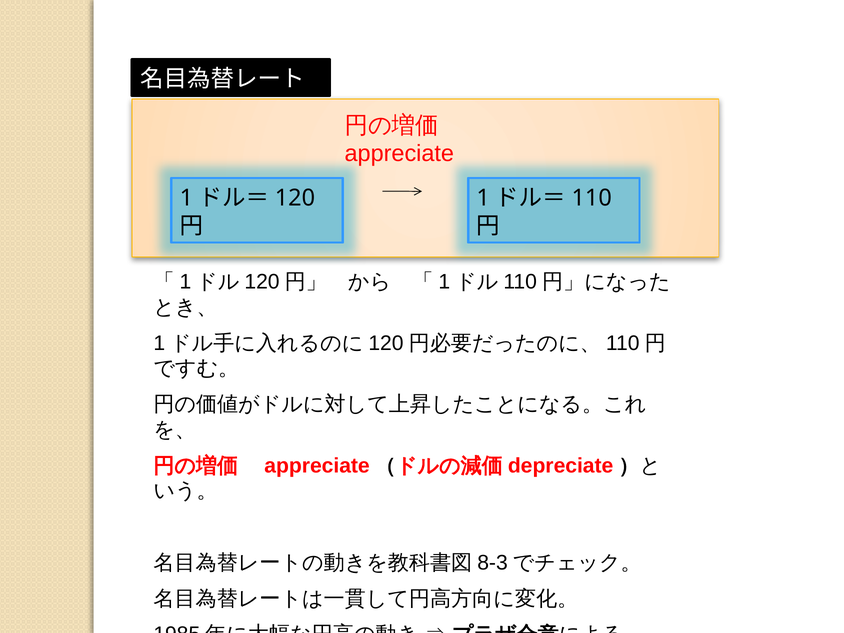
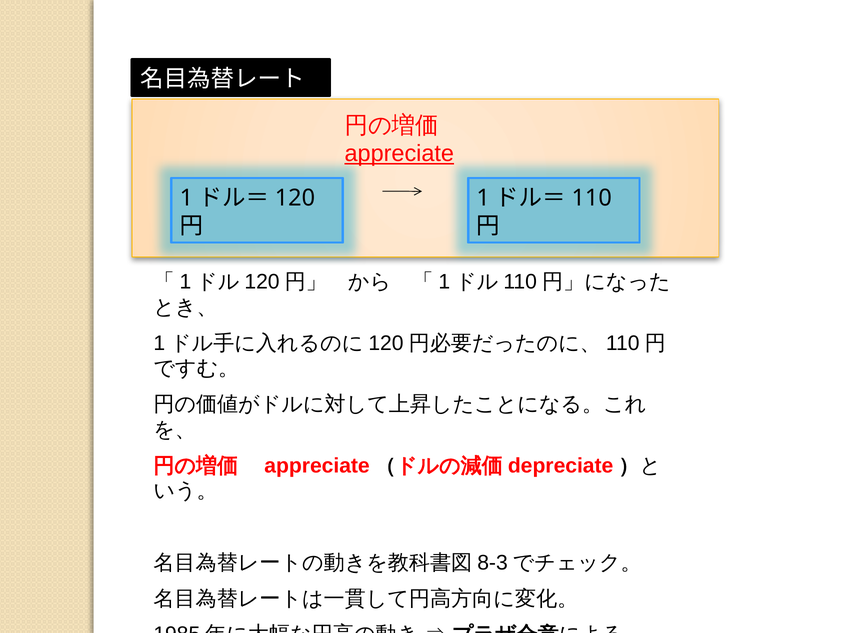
appreciate underline: none -> present
